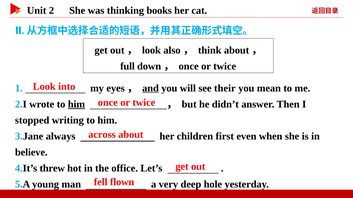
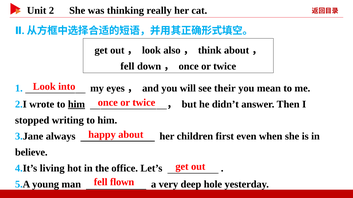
books: books -> really
full at (128, 66): full -> fell
and underline: present -> none
across: across -> happy
threw: threw -> living
